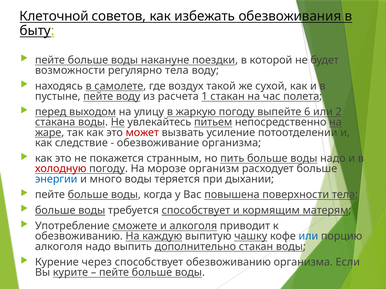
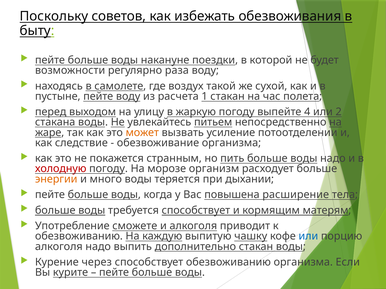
Клеточной: Клеточной -> Поскольку
регулярно тела: тела -> раза
6: 6 -> 4
может colour: red -> orange
энергии colour: blue -> orange
поверхности: поверхности -> расширение
